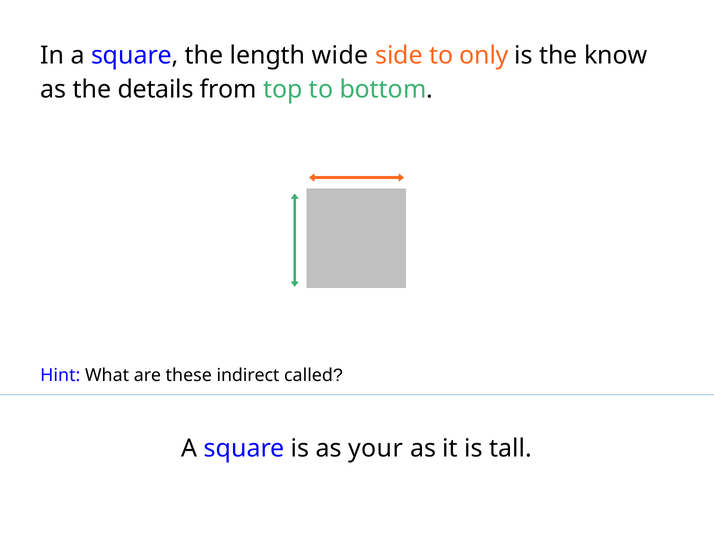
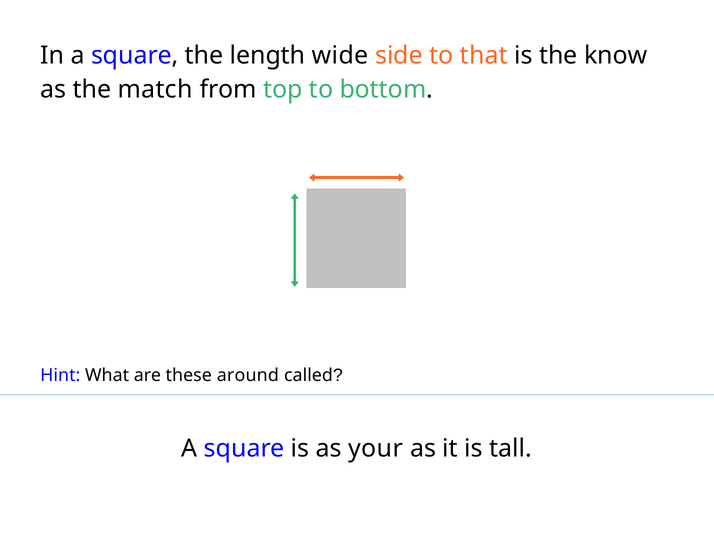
only: only -> that
details: details -> match
indirect: indirect -> around
